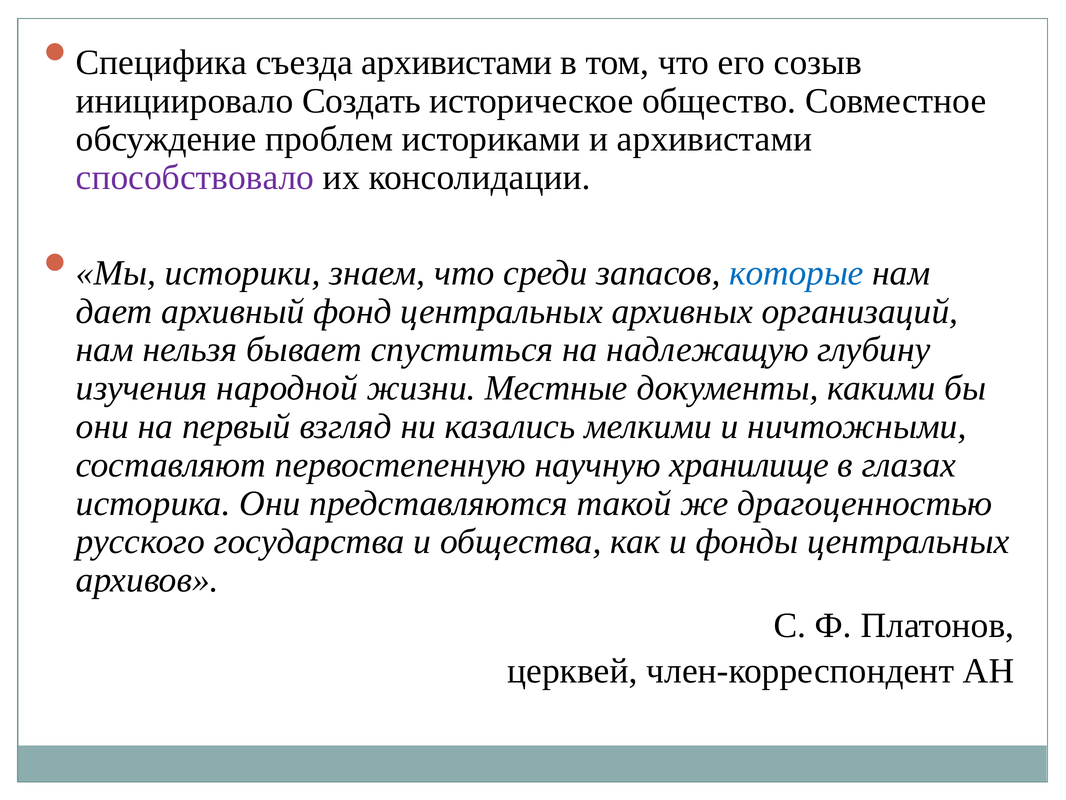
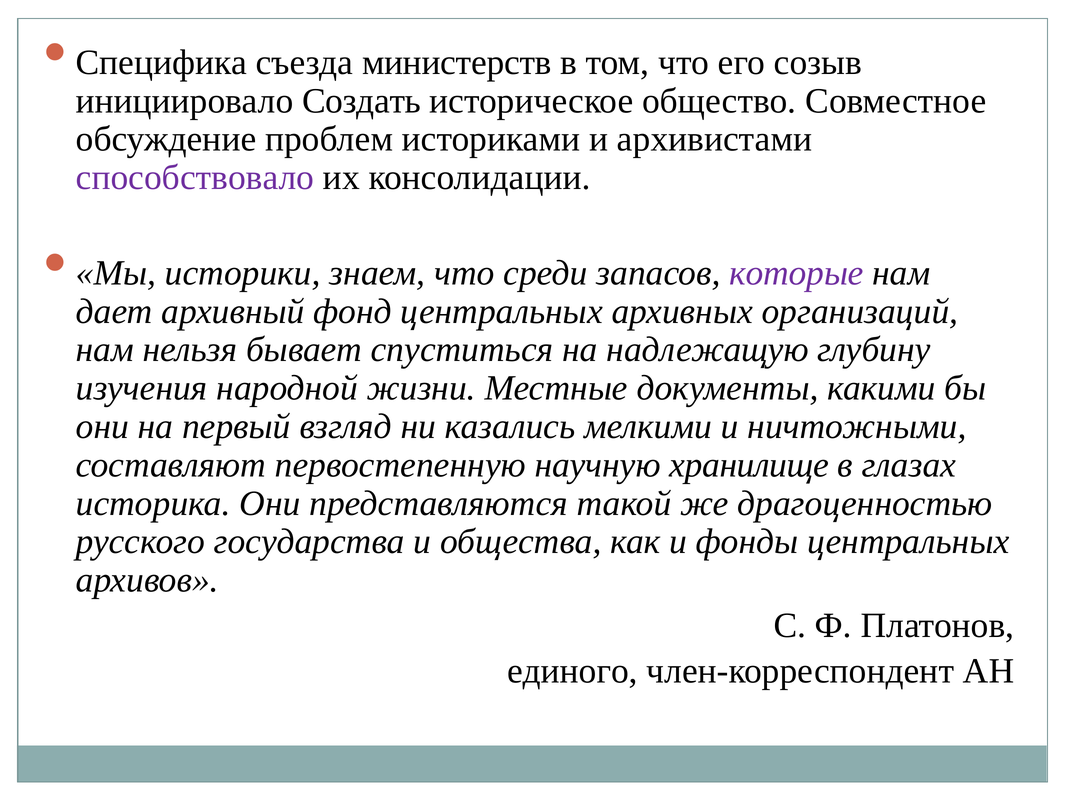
съезда архивистами: архивистами -> министерств
которые colour: blue -> purple
церквей: церквей -> единого
